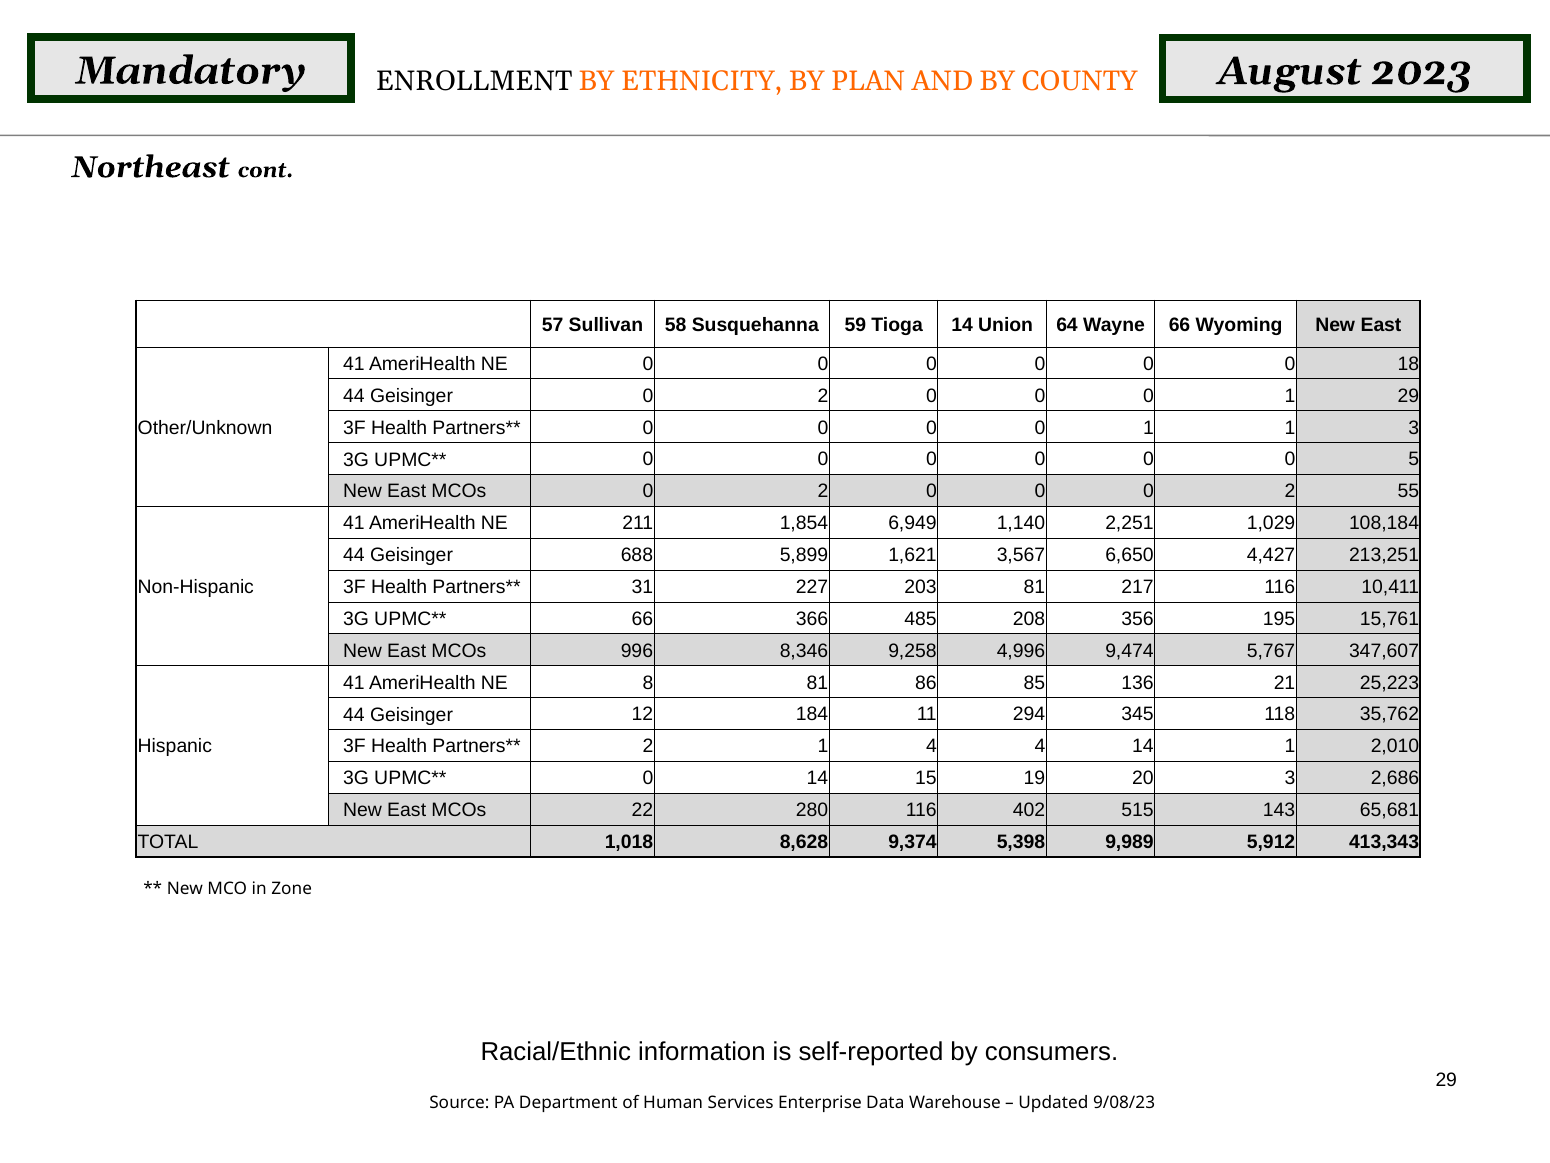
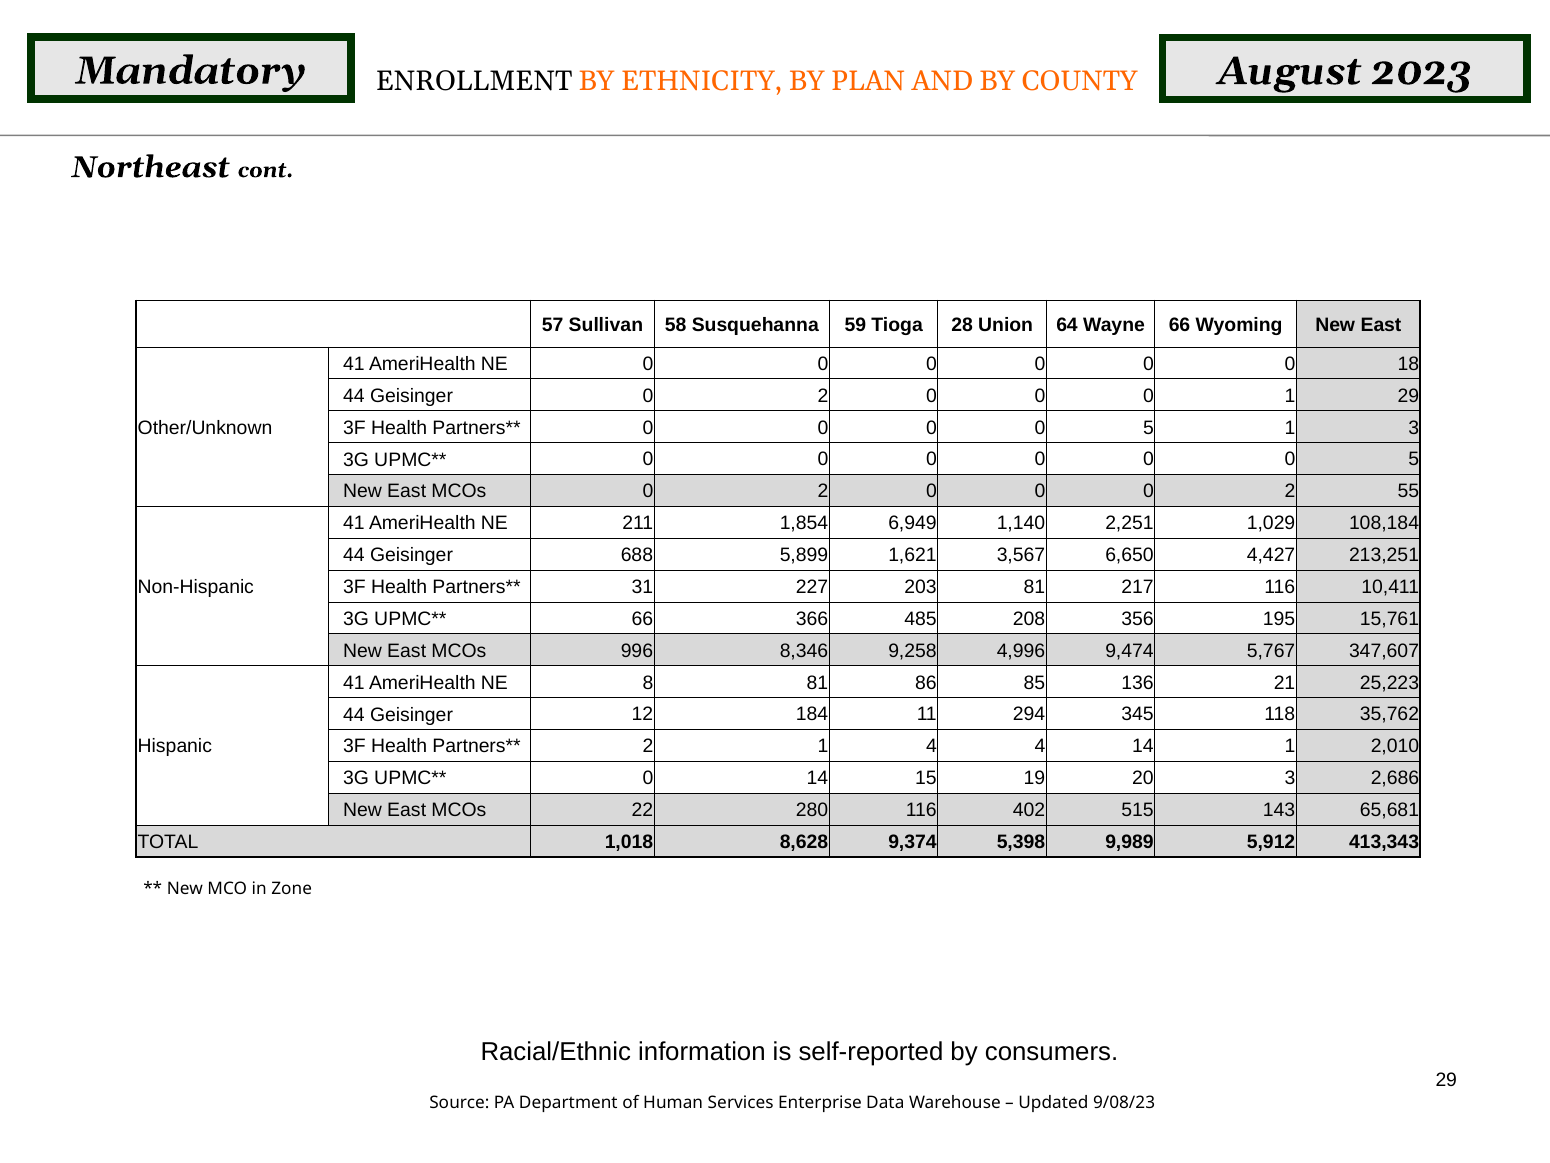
Tioga 14: 14 -> 28
1 at (1148, 427): 1 -> 5
